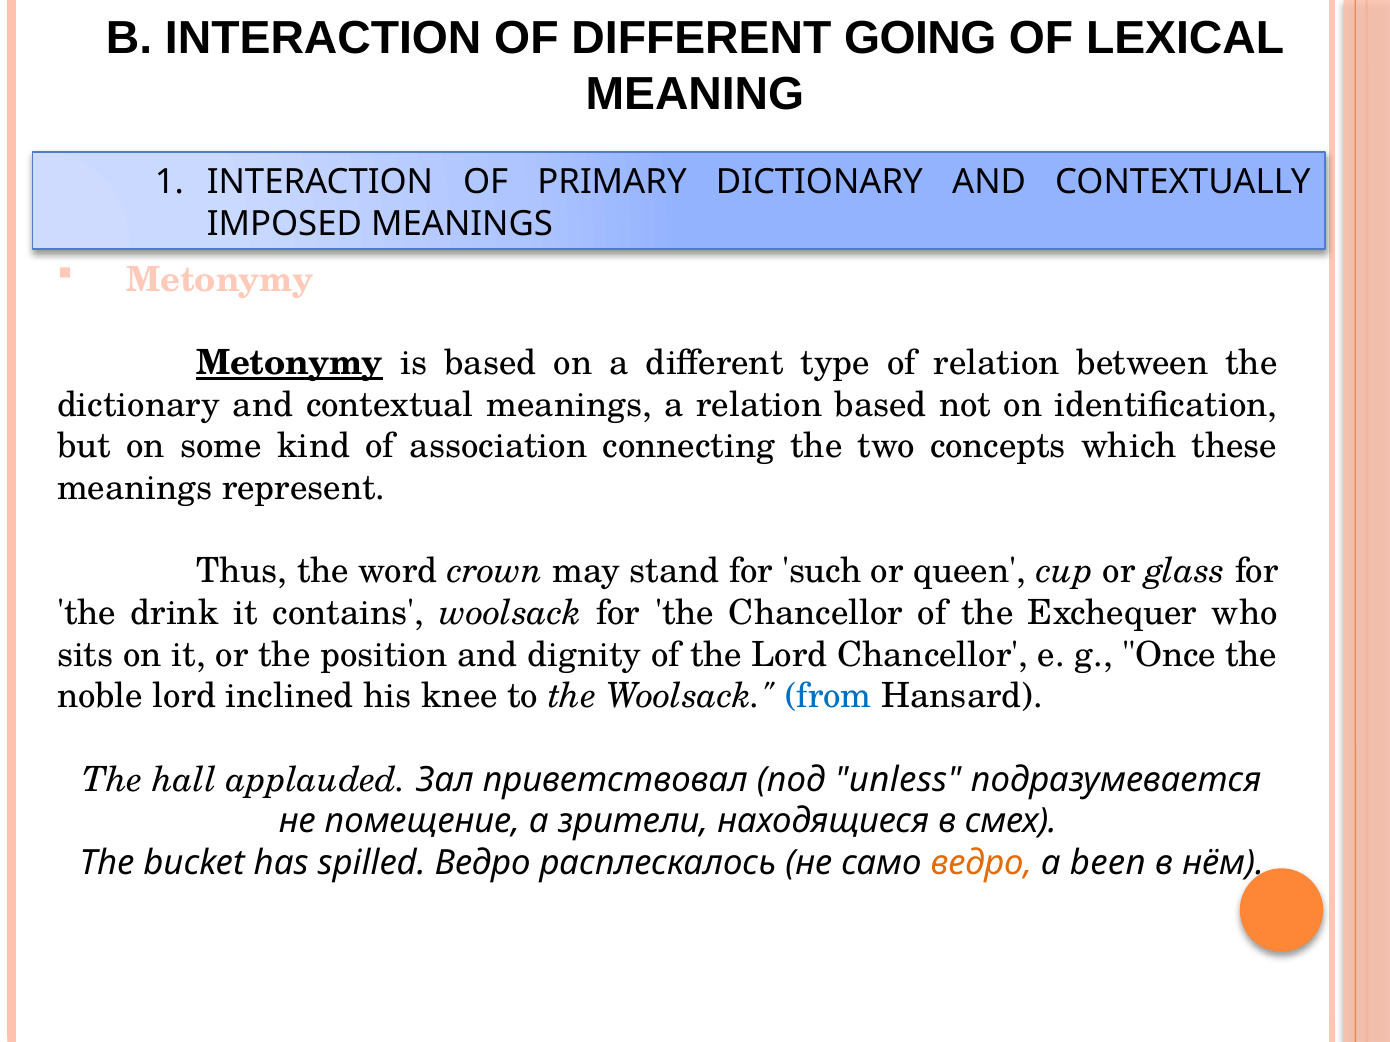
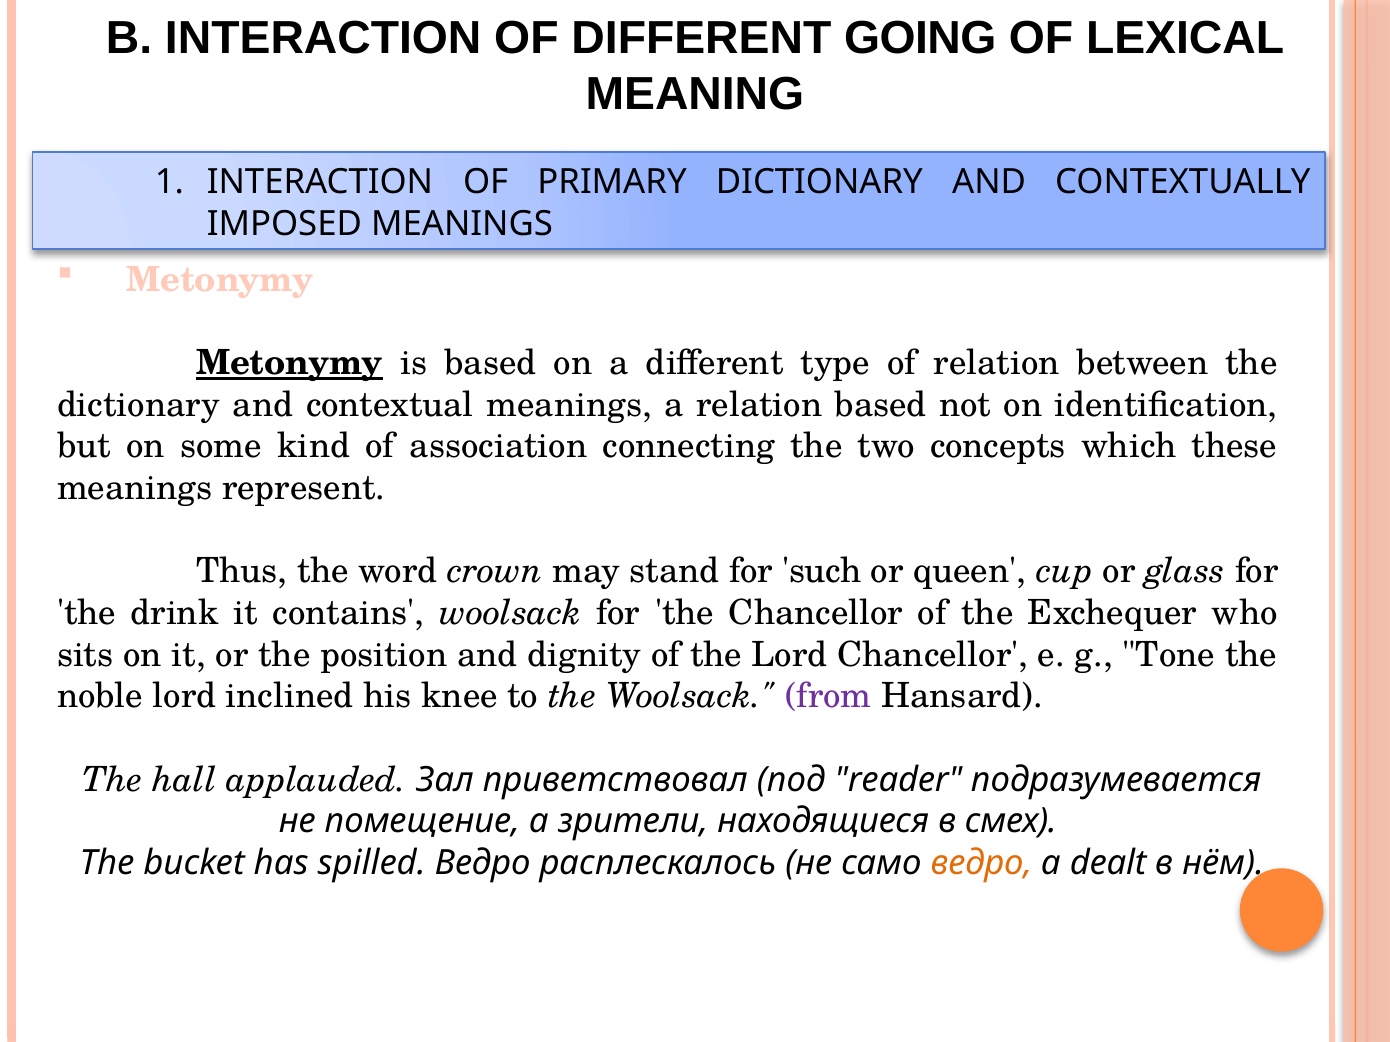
Once: Once -> Tone
from colour: blue -> purple
unless: unless -> reader
been: been -> dealt
